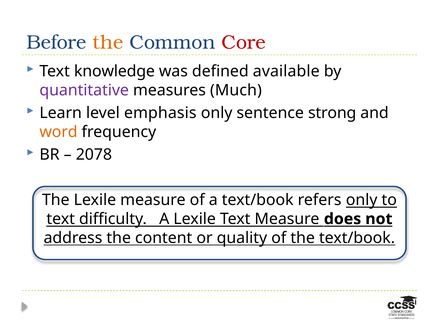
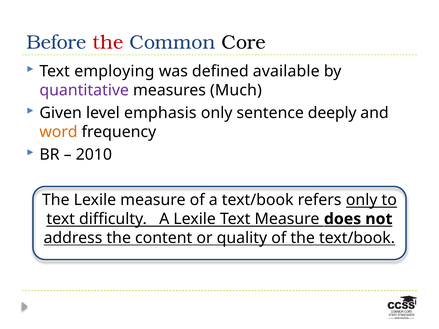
the at (108, 42) colour: orange -> red
Core colour: red -> black
knowledge: knowledge -> employing
Learn: Learn -> Given
strong: strong -> deeply
2078: 2078 -> 2010
